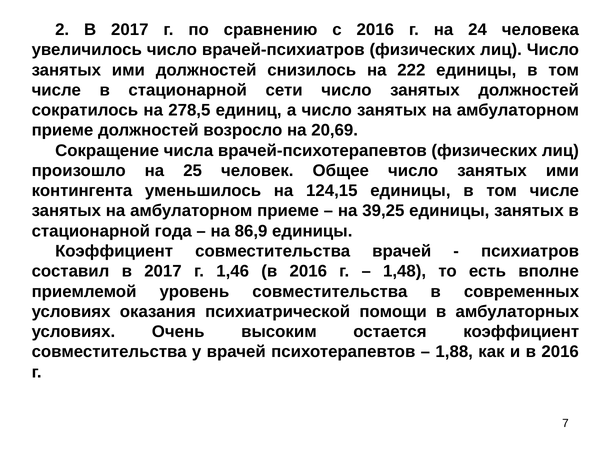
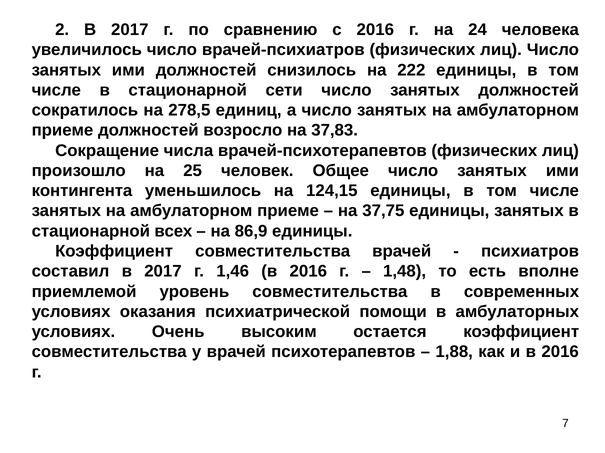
20,69: 20,69 -> 37,83
39,25: 39,25 -> 37,75
года: года -> всех
